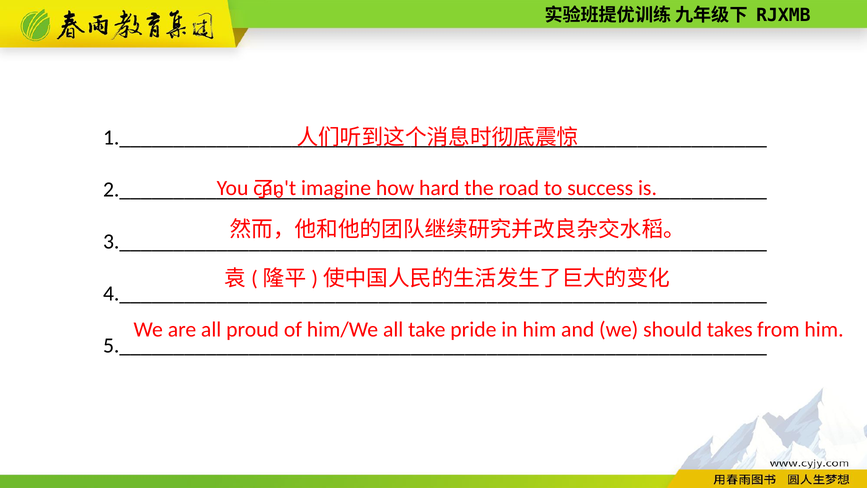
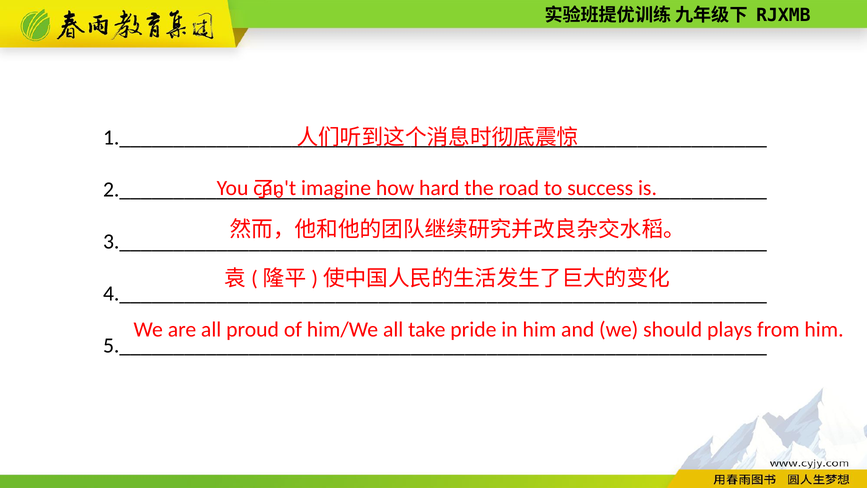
takes: takes -> plays
